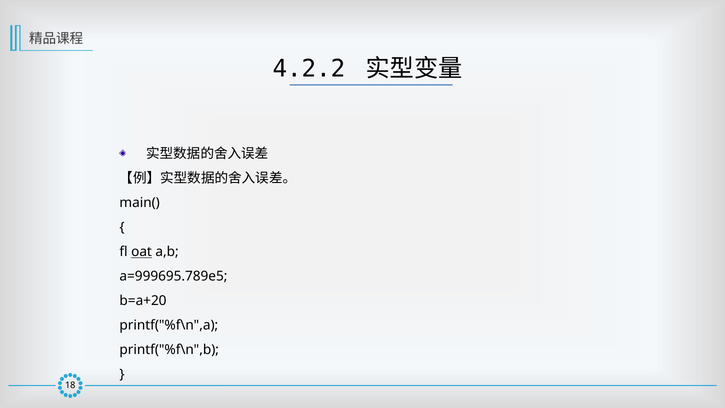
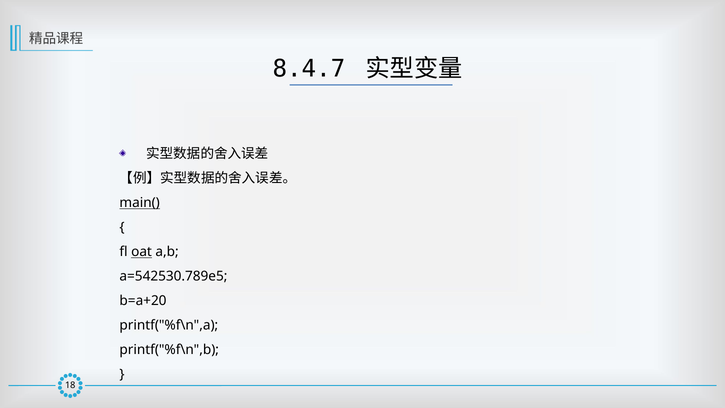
4.2.2: 4.2.2 -> 8.4.7
main( underline: none -> present
a=999695.789e5: a=999695.789e5 -> a=542530.789e5
